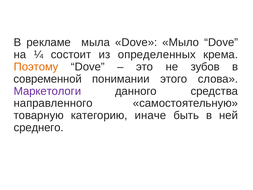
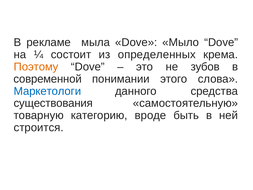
Маркетологи colour: purple -> blue
направленного: направленного -> существования
иначе: иначе -> вроде
среднего: среднего -> строится
